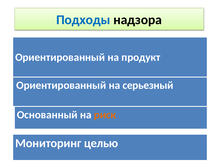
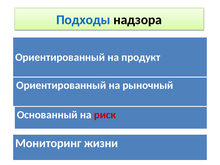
серьезный: серьезный -> рыночный
риск colour: orange -> red
целью: целью -> жизни
